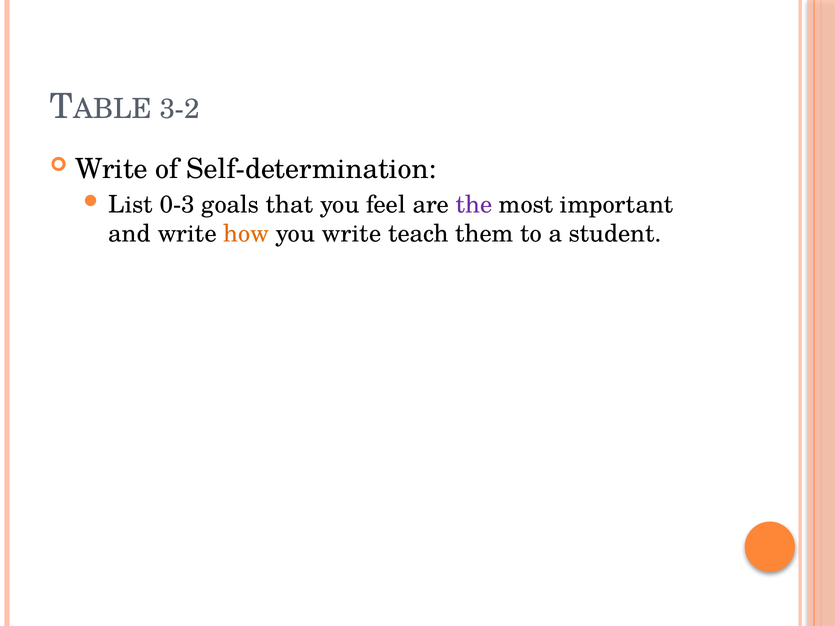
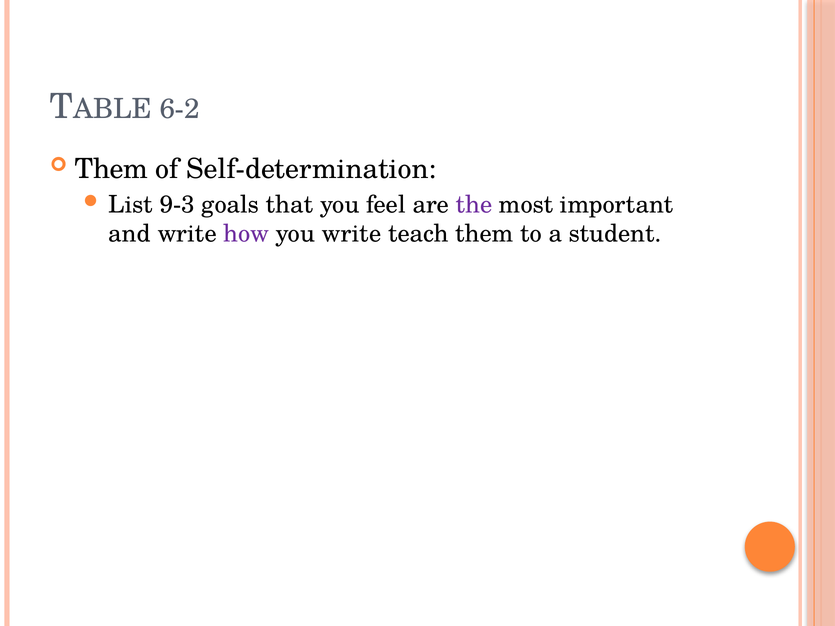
3-2: 3-2 -> 6-2
Write at (111, 169): Write -> Them
0-3: 0-3 -> 9-3
how colour: orange -> purple
